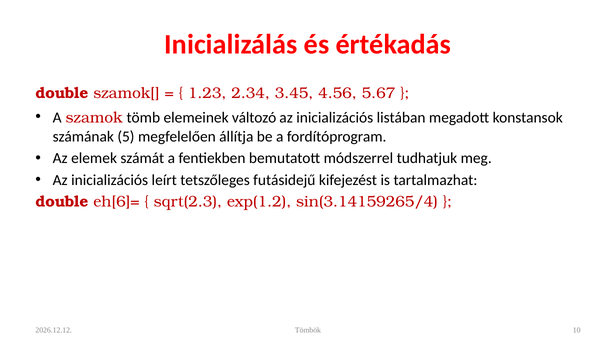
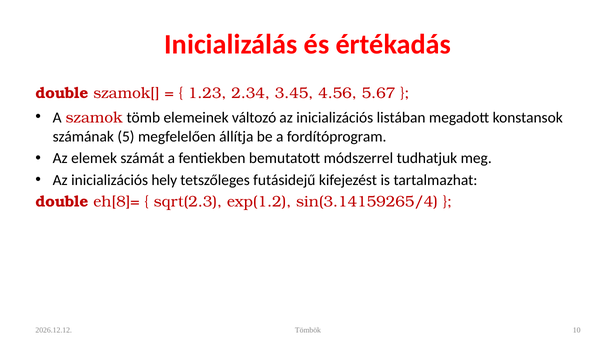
leírt: leírt -> hely
eh[6]=: eh[6]= -> eh[8]=
